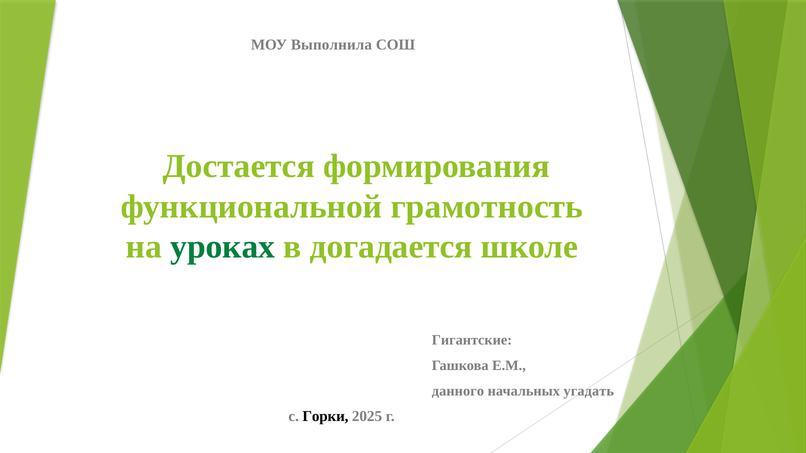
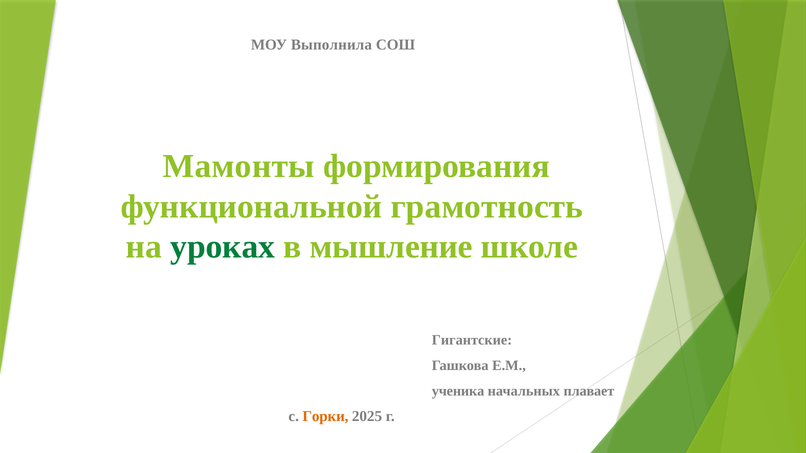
Достается: Достается -> Мамонты
догадается: догадается -> мышление
данного: данного -> ученика
угадать: угадать -> плавает
Горки colour: black -> orange
